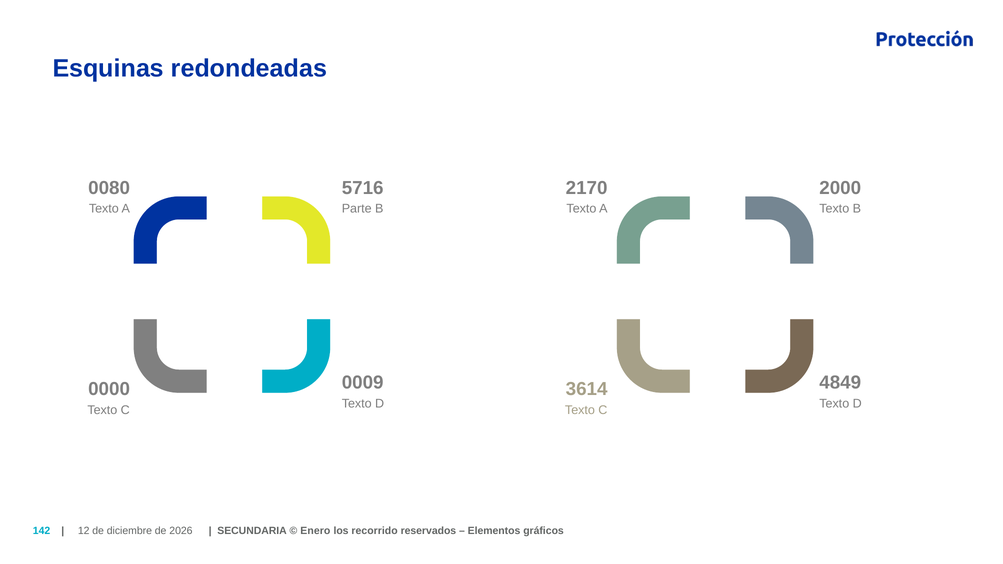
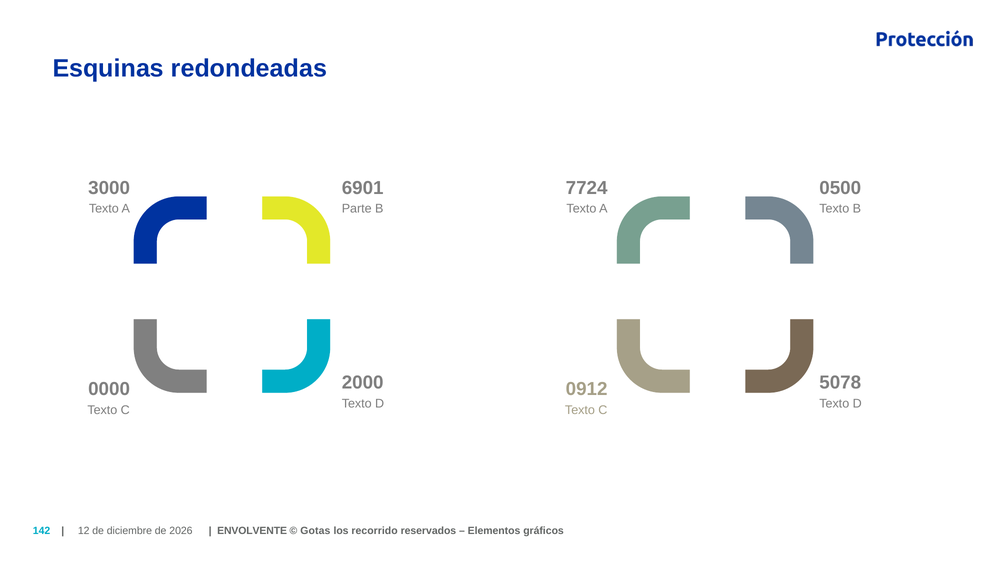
0080: 0080 -> 3000
5716: 5716 -> 6901
2170: 2170 -> 7724
2000: 2000 -> 0500
0009: 0009 -> 2000
4849: 4849 -> 5078
3614: 3614 -> 0912
SECUNDARIA: SECUNDARIA -> ENVOLVENTE
Enero: Enero -> Gotas
